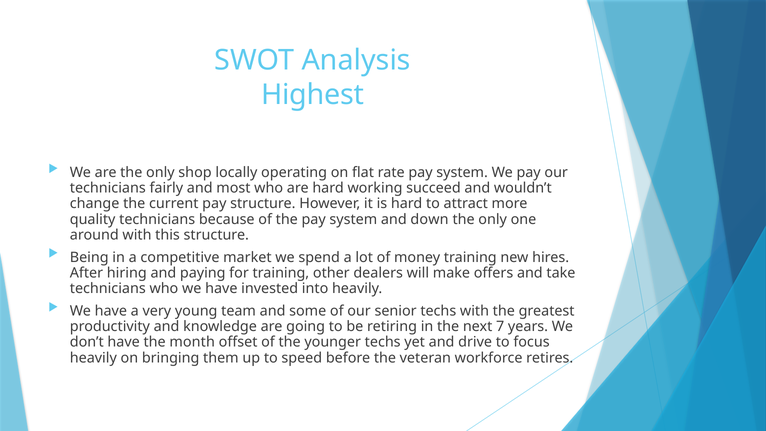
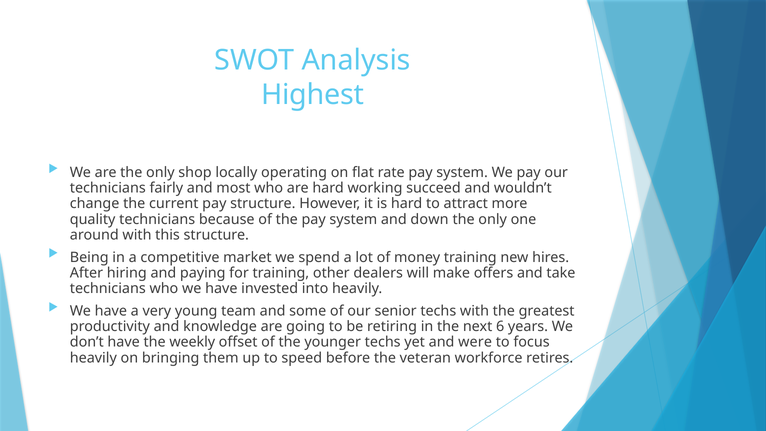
7: 7 -> 6
month: month -> weekly
drive: drive -> were
